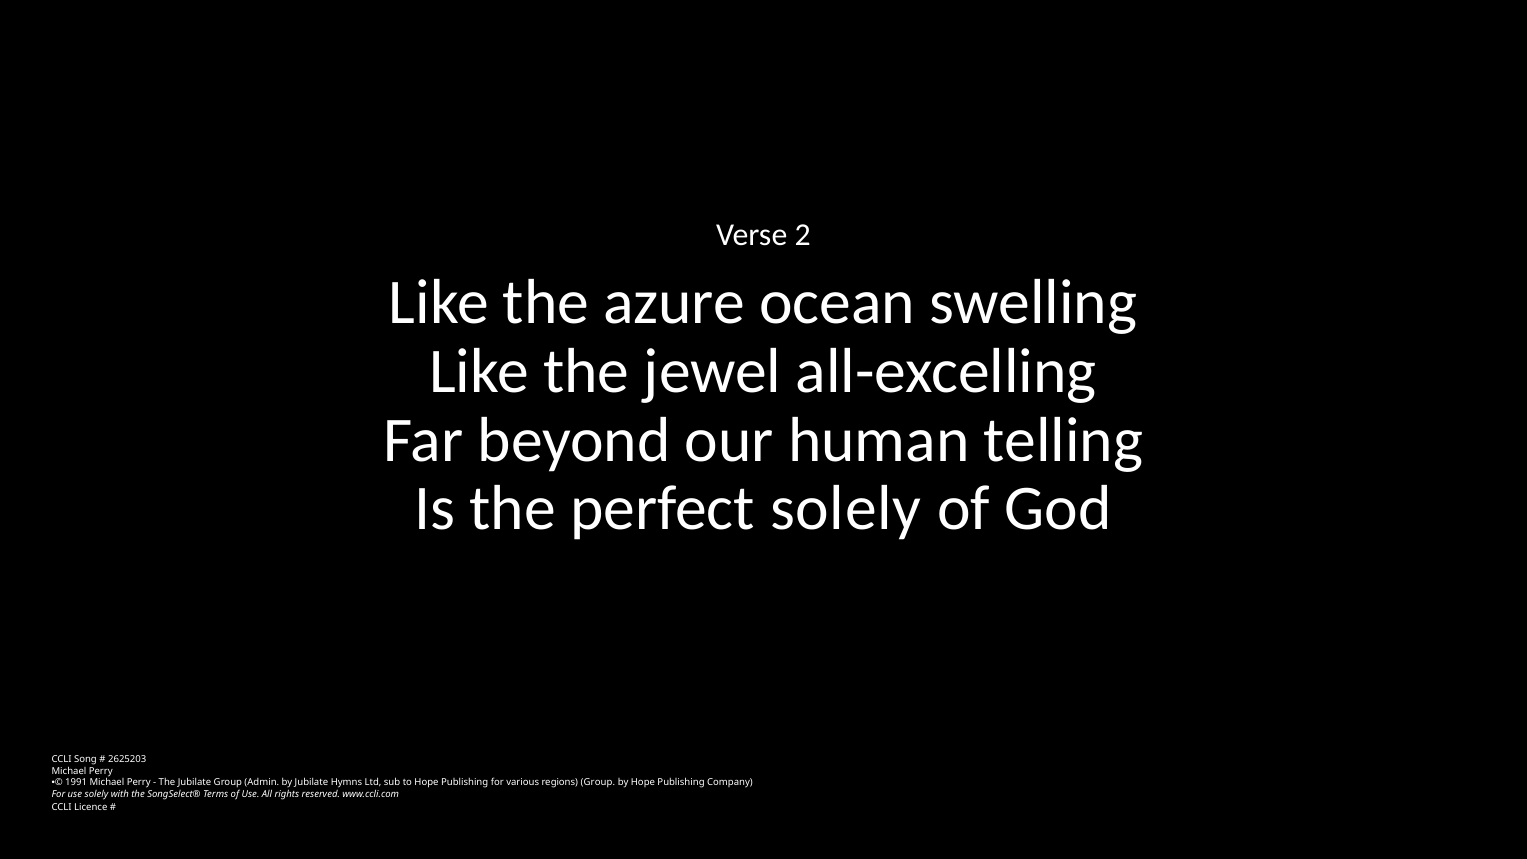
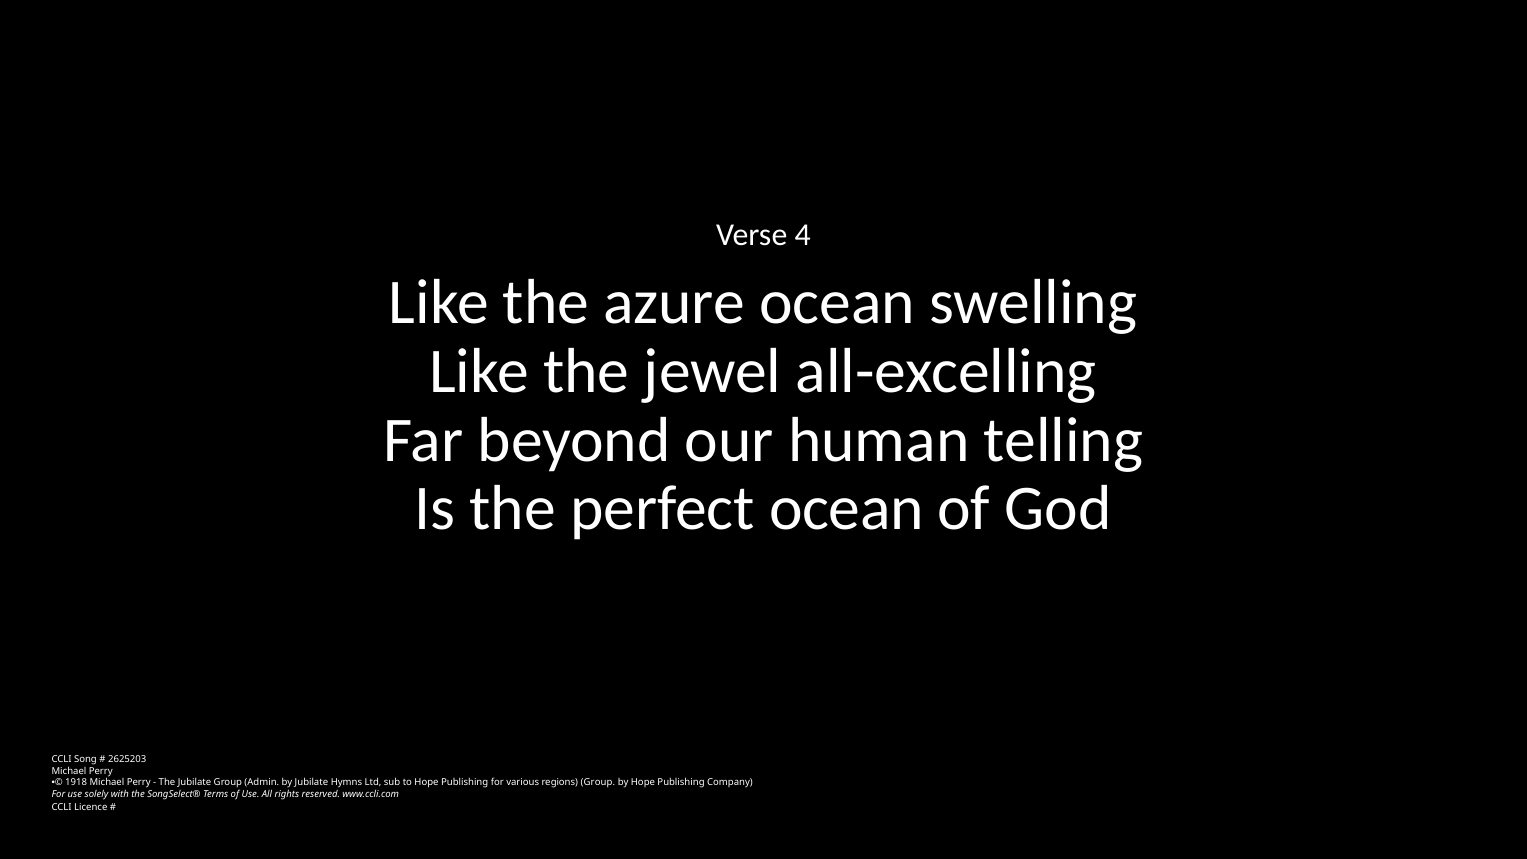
2: 2 -> 4
perfect solely: solely -> ocean
1991: 1991 -> 1918
